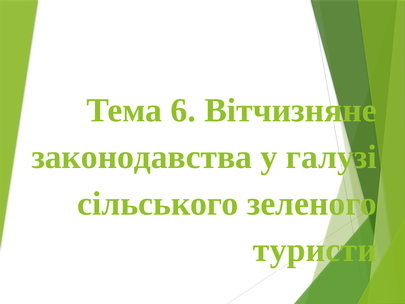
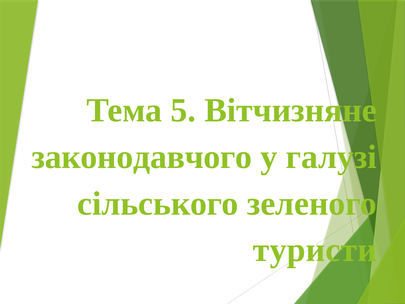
6: 6 -> 5
законодавства: законодавства -> законодавчого
